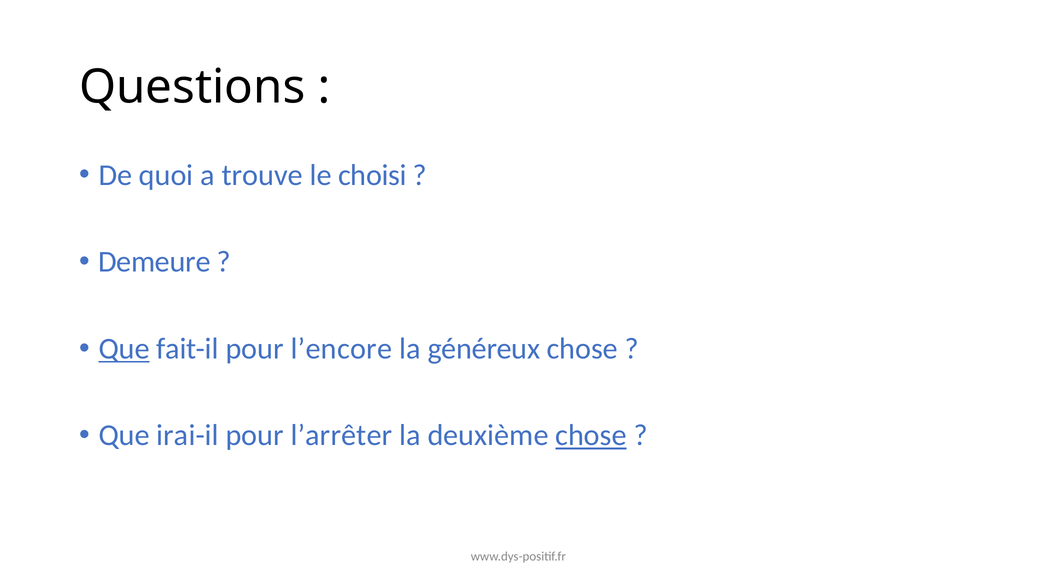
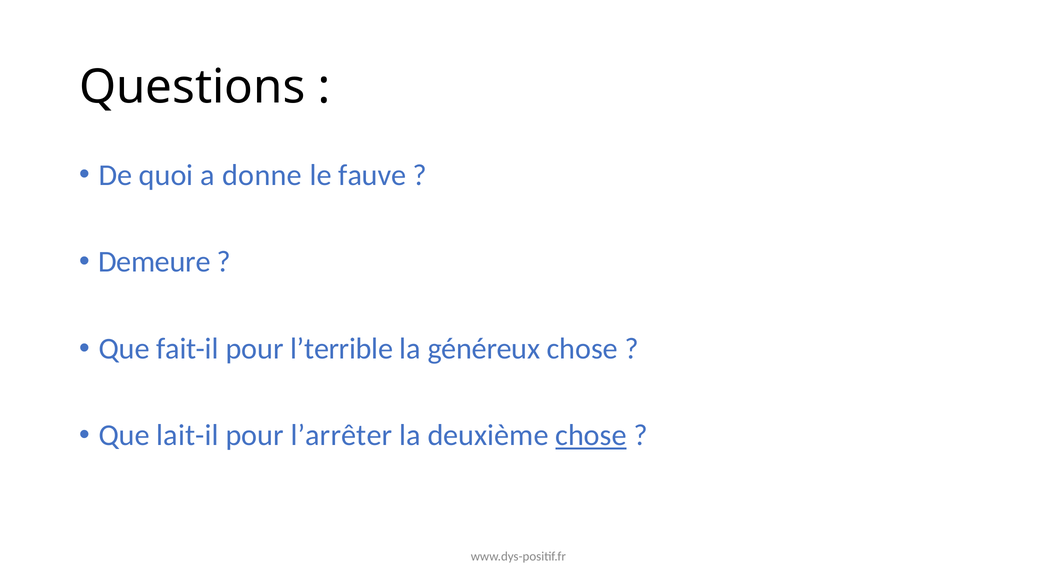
trouve: trouve -> donne
choisi: choisi -> fauve
Que at (124, 349) underline: present -> none
l’encore: l’encore -> l’terrible
irai-il: irai-il -> lait-il
